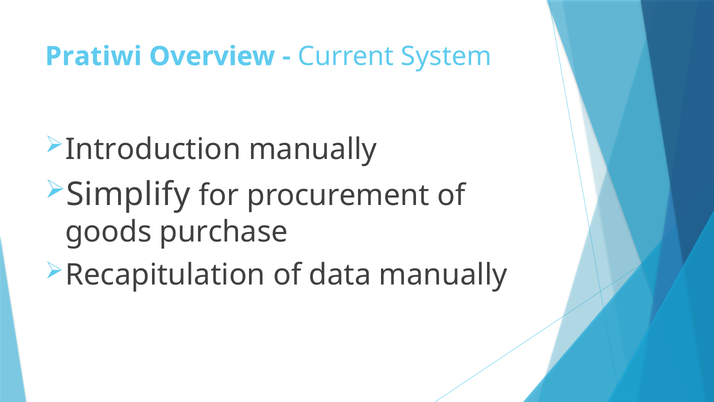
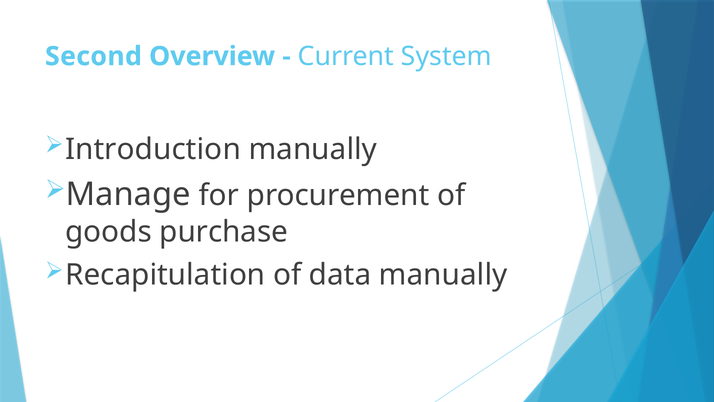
Pratiwi: Pratiwi -> Second
Simplify: Simplify -> Manage
